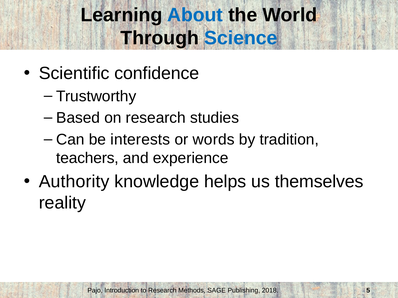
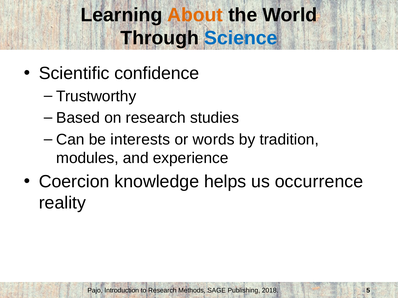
About colour: blue -> orange
teachers: teachers -> modules
Authority: Authority -> Coercion
themselves: themselves -> occurrence
